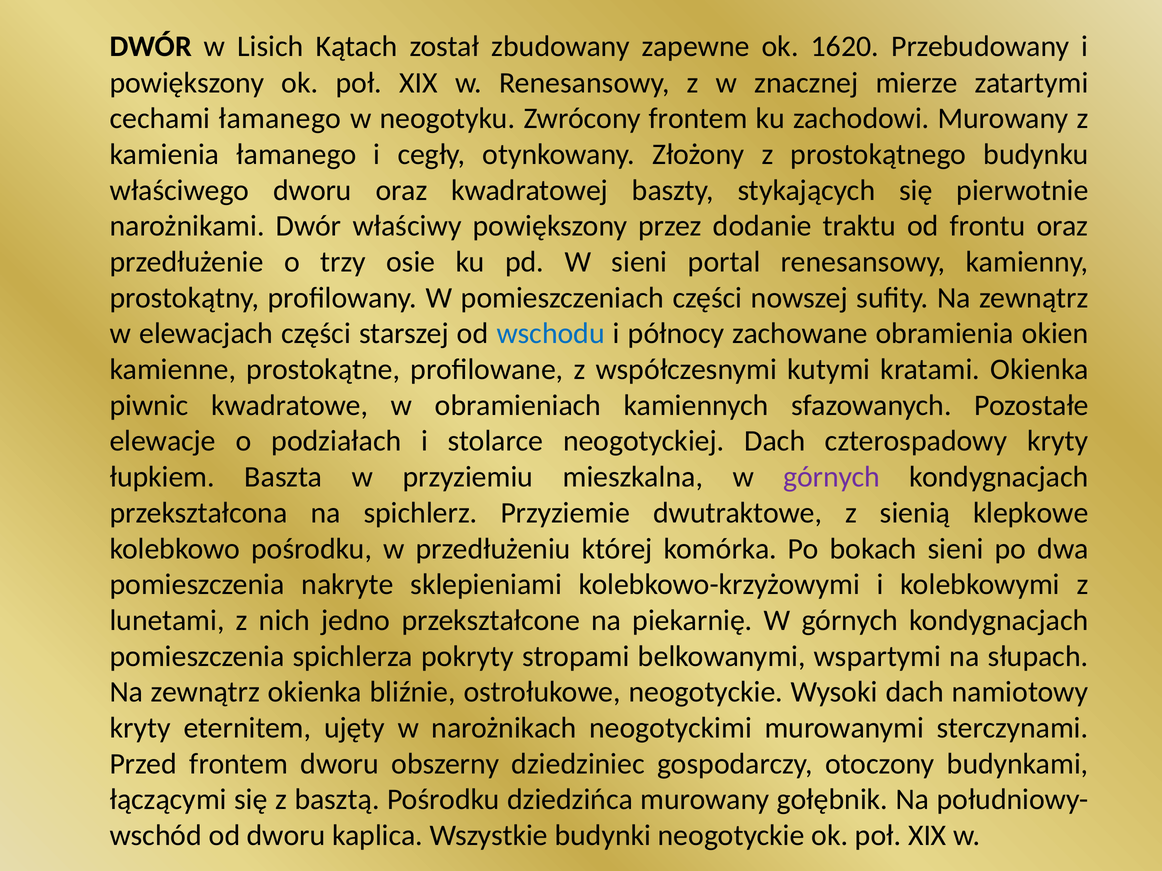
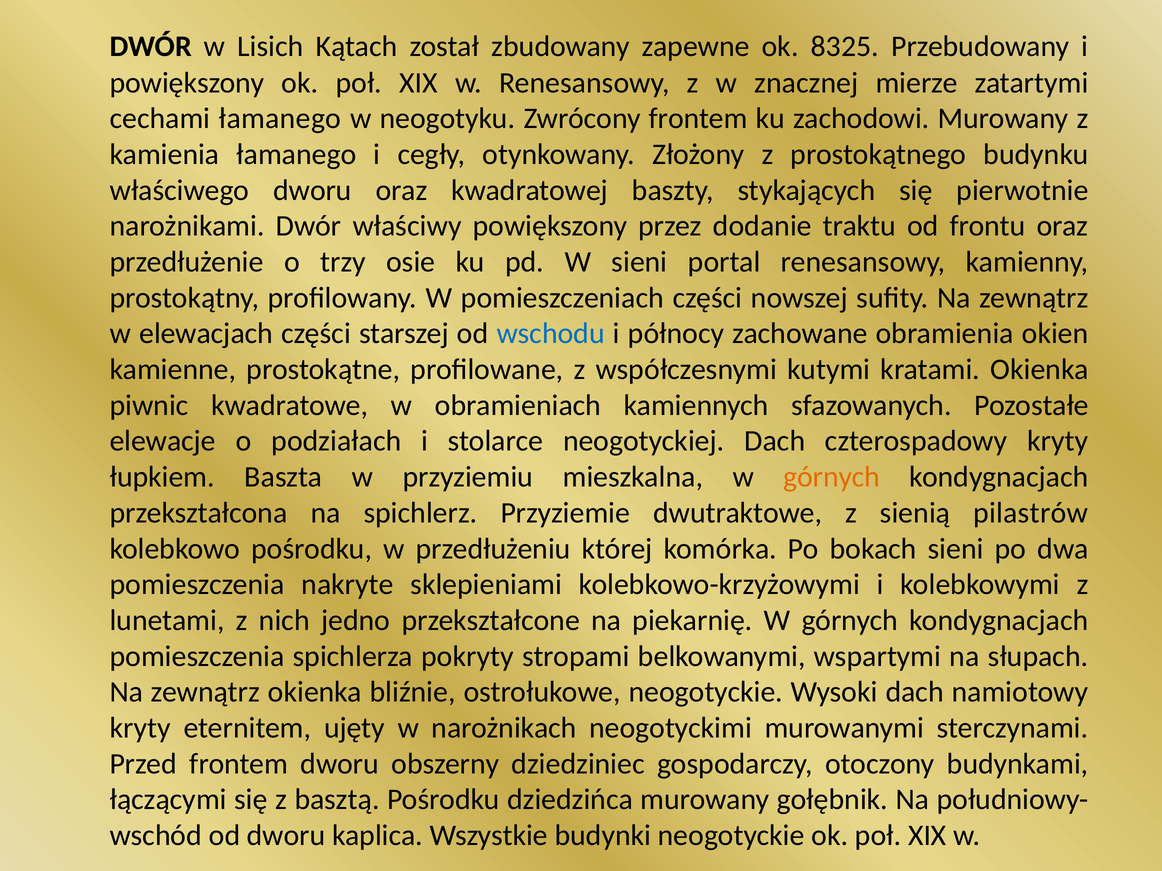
1620: 1620 -> 8325
górnych at (832, 477) colour: purple -> orange
klepkowe: klepkowe -> pilastrów
